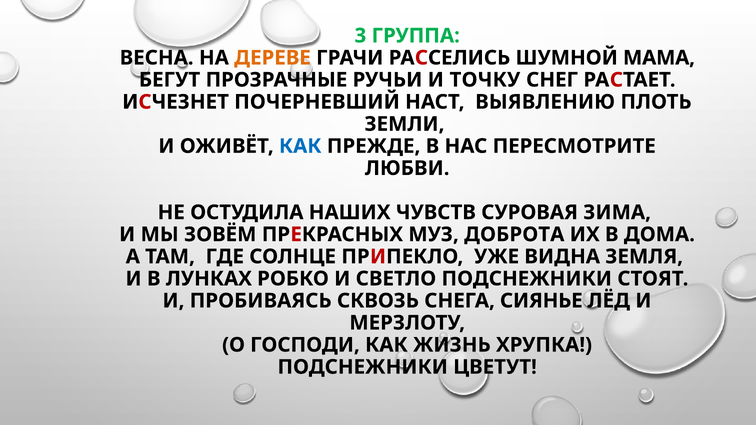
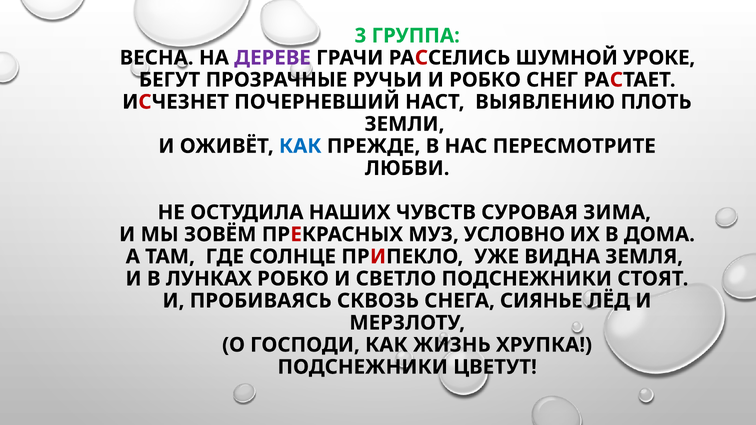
ДЕРЕВЕ colour: orange -> purple
МАМА: МАМА -> УРОКЕ
И ТОЧКУ: ТОЧКУ -> РОБКО
ДОБРОТА: ДОБРОТА -> УСЛОВНО
